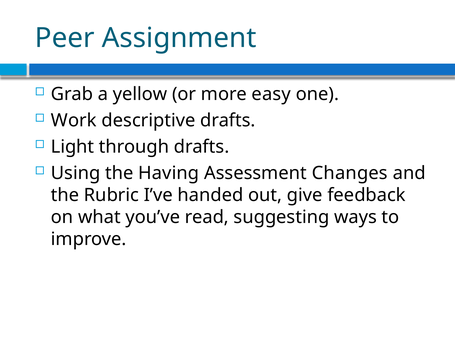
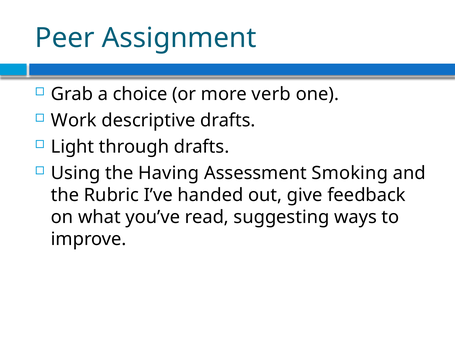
yellow: yellow -> choice
easy: easy -> verb
Changes: Changes -> Smoking
